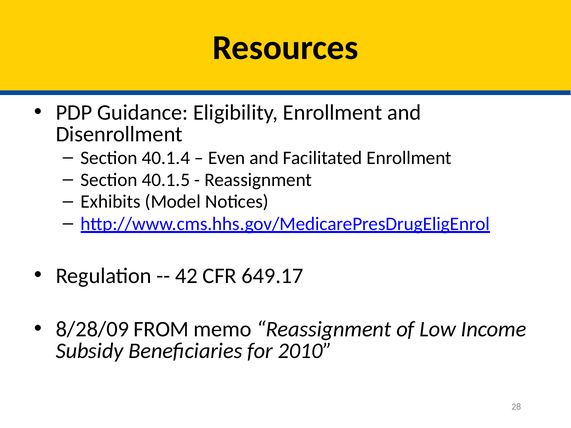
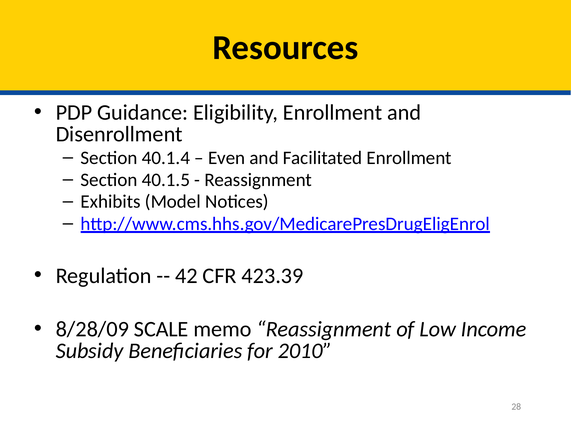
649.17: 649.17 -> 423.39
FROM: FROM -> SCALE
